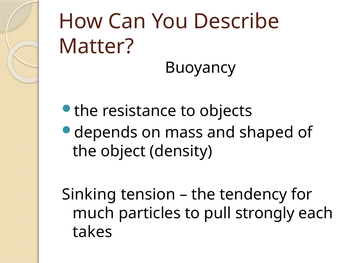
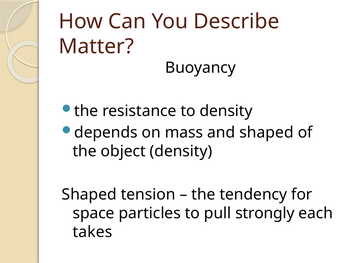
to objects: objects -> density
Sinking at (89, 195): Sinking -> Shaped
much: much -> space
